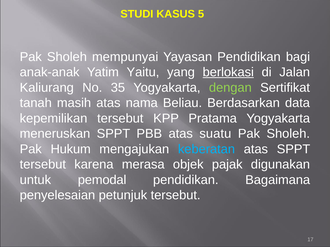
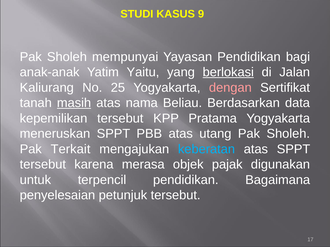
5: 5 -> 9
35: 35 -> 25
dengan colour: light green -> pink
masih underline: none -> present
suatu: suatu -> utang
Hukum: Hukum -> Terkait
pemodal: pemodal -> terpencil
